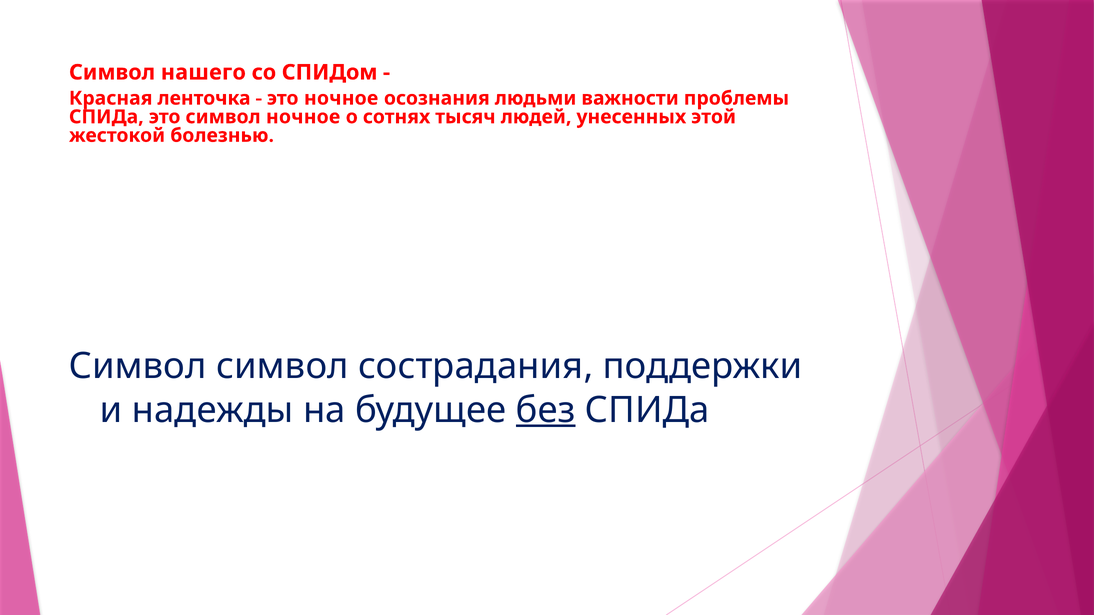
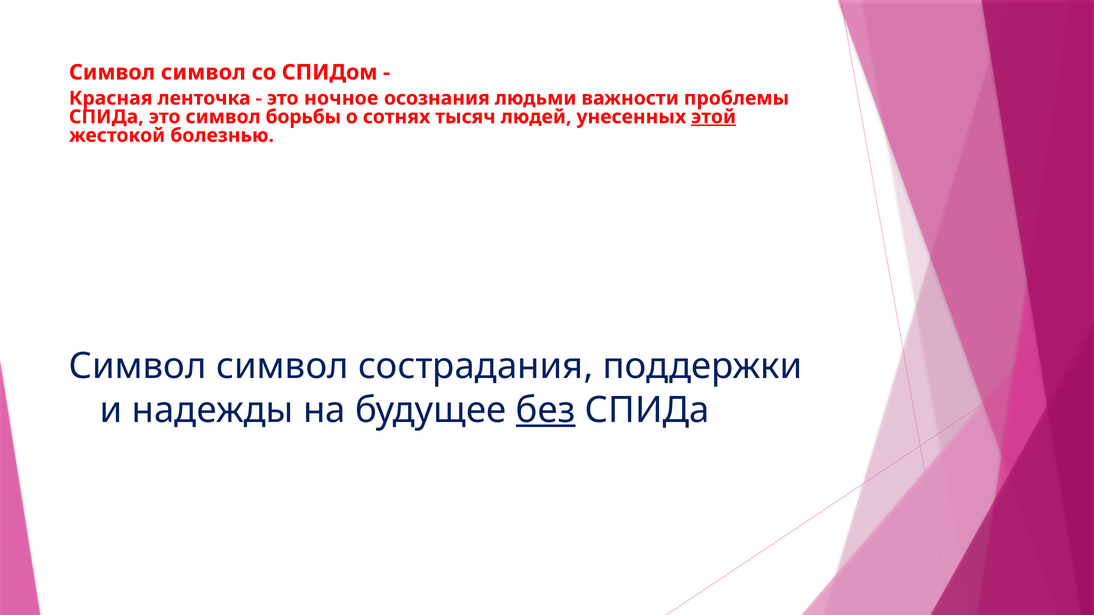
нашего at (203, 72): нашего -> символ
символ ночное: ночное -> борьбы
этой underline: none -> present
